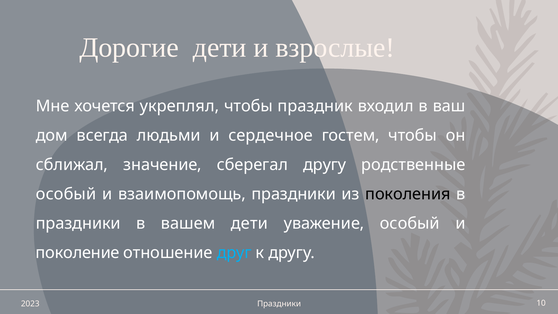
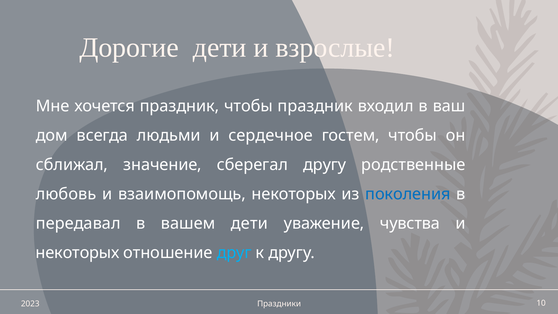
хочется укреплял: укреплял -> праздник
особый at (66, 194): особый -> любовь
взаимопомощь праздники: праздники -> некоторых
поколения colour: black -> blue
праздники at (78, 223): праздники -> передавал
уважение особый: особый -> чувства
поколение at (78, 253): поколение -> некоторых
